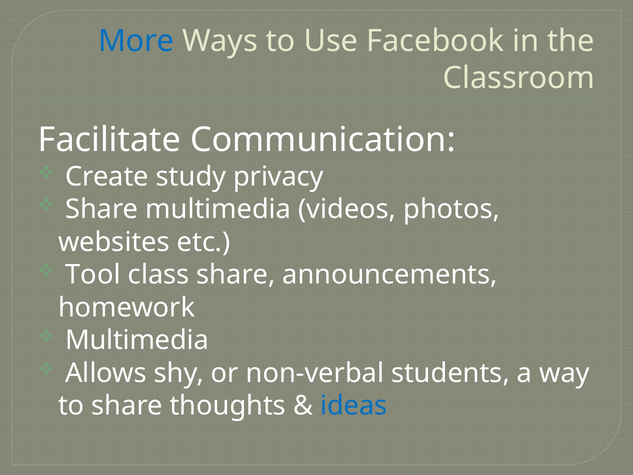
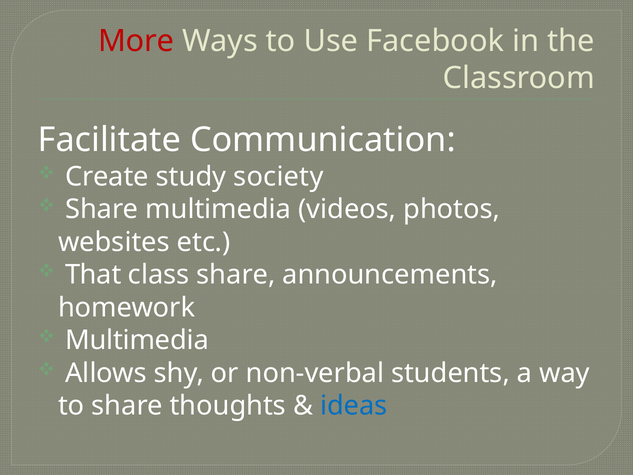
More colour: blue -> red
privacy: privacy -> society
Tool: Tool -> That
